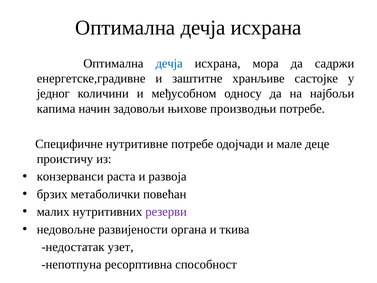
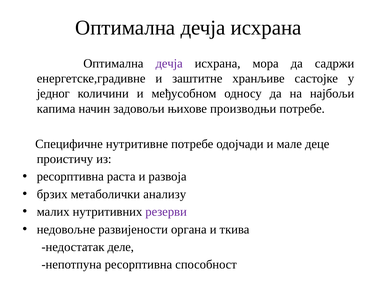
дечја at (169, 63) colour: blue -> purple
конзерванси at (70, 176): конзерванси -> ресорптивна
повећан: повећан -> анализу
узет: узет -> деле
